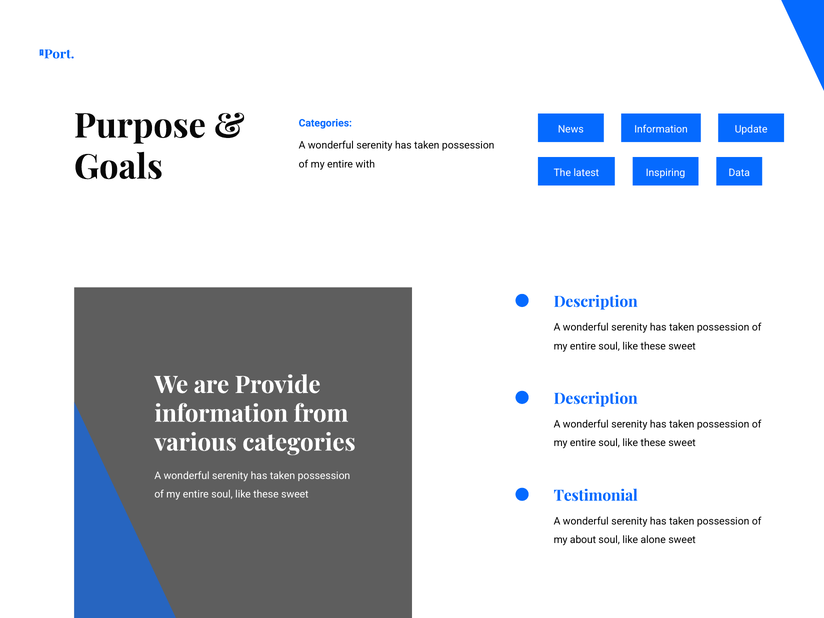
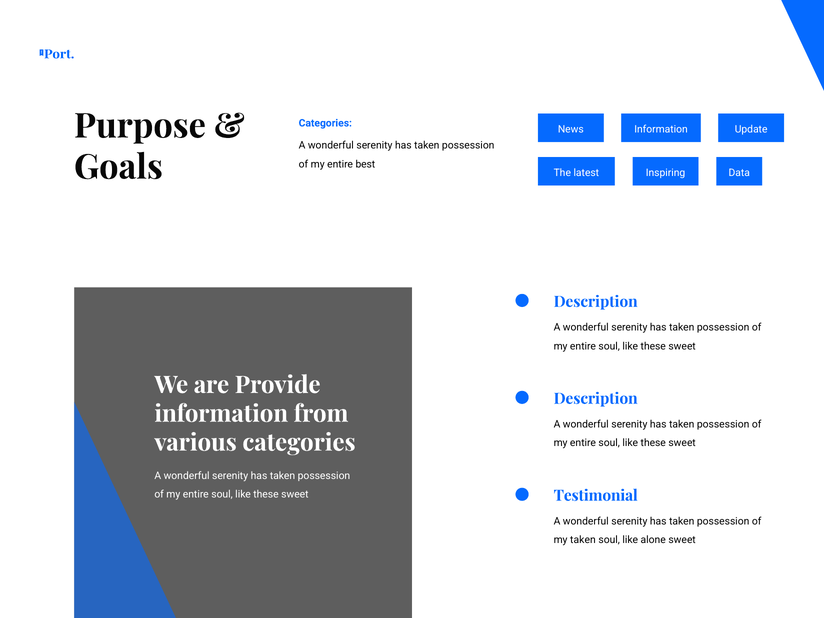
with: with -> best
my about: about -> taken
